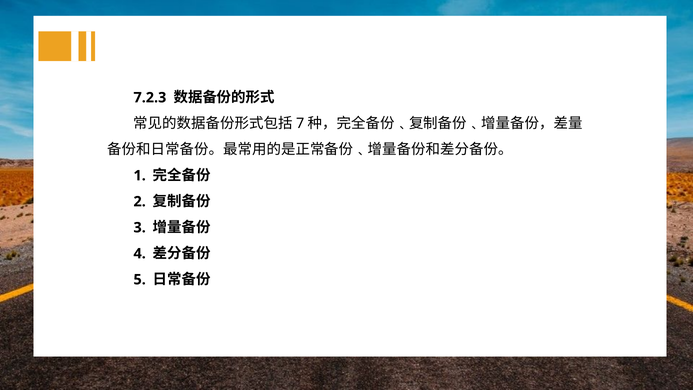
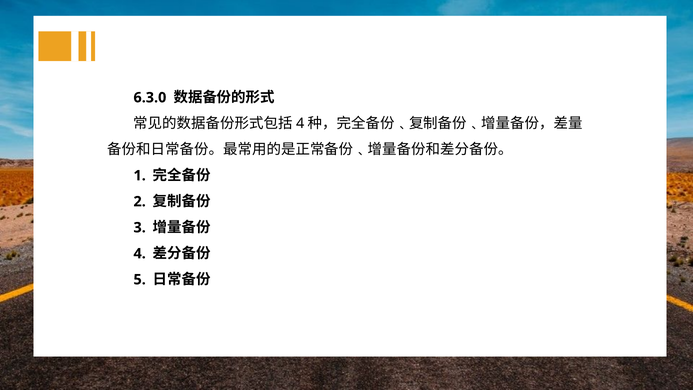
7.2.3: 7.2.3 -> 6.3.0
7 at (300, 124): 7 -> 4
